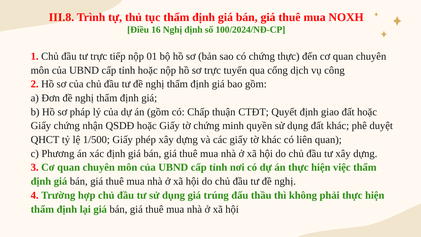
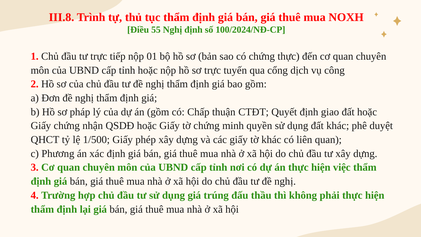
16: 16 -> 55
